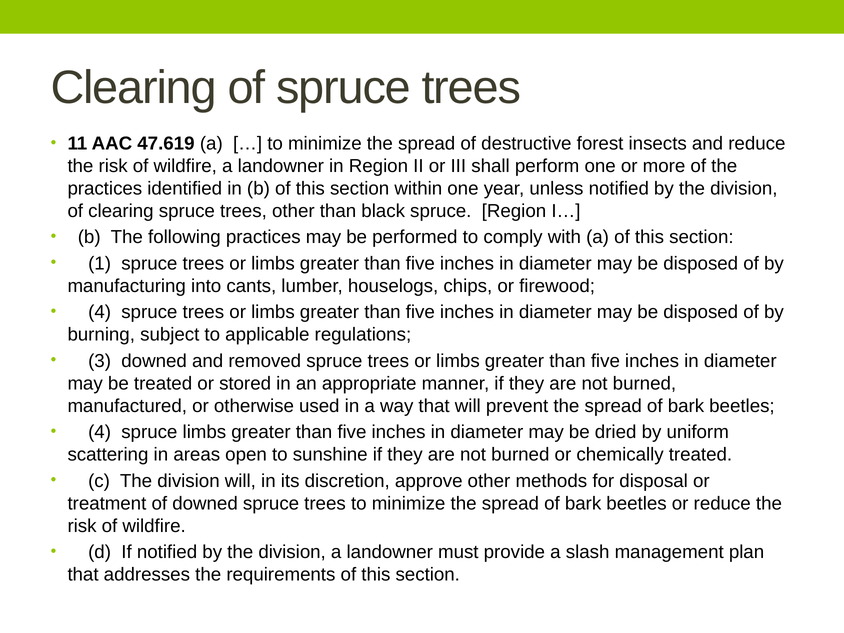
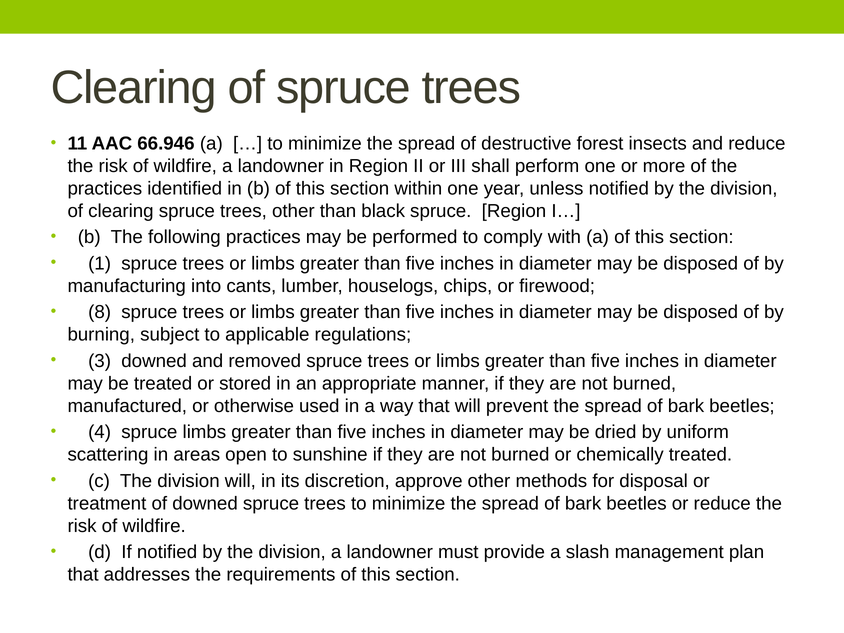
47.619: 47.619 -> 66.946
4 at (100, 312): 4 -> 8
